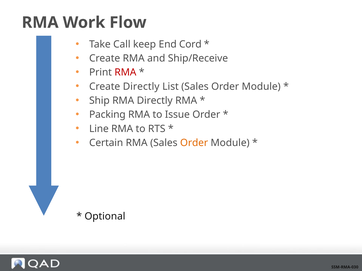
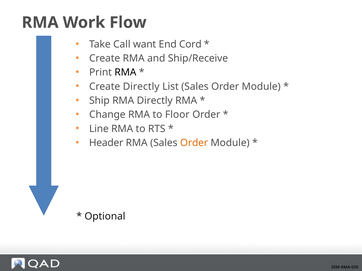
keep: keep -> want
RMA at (125, 73) colour: red -> black
Packing: Packing -> Change
Issue: Issue -> Floor
Certain: Certain -> Header
